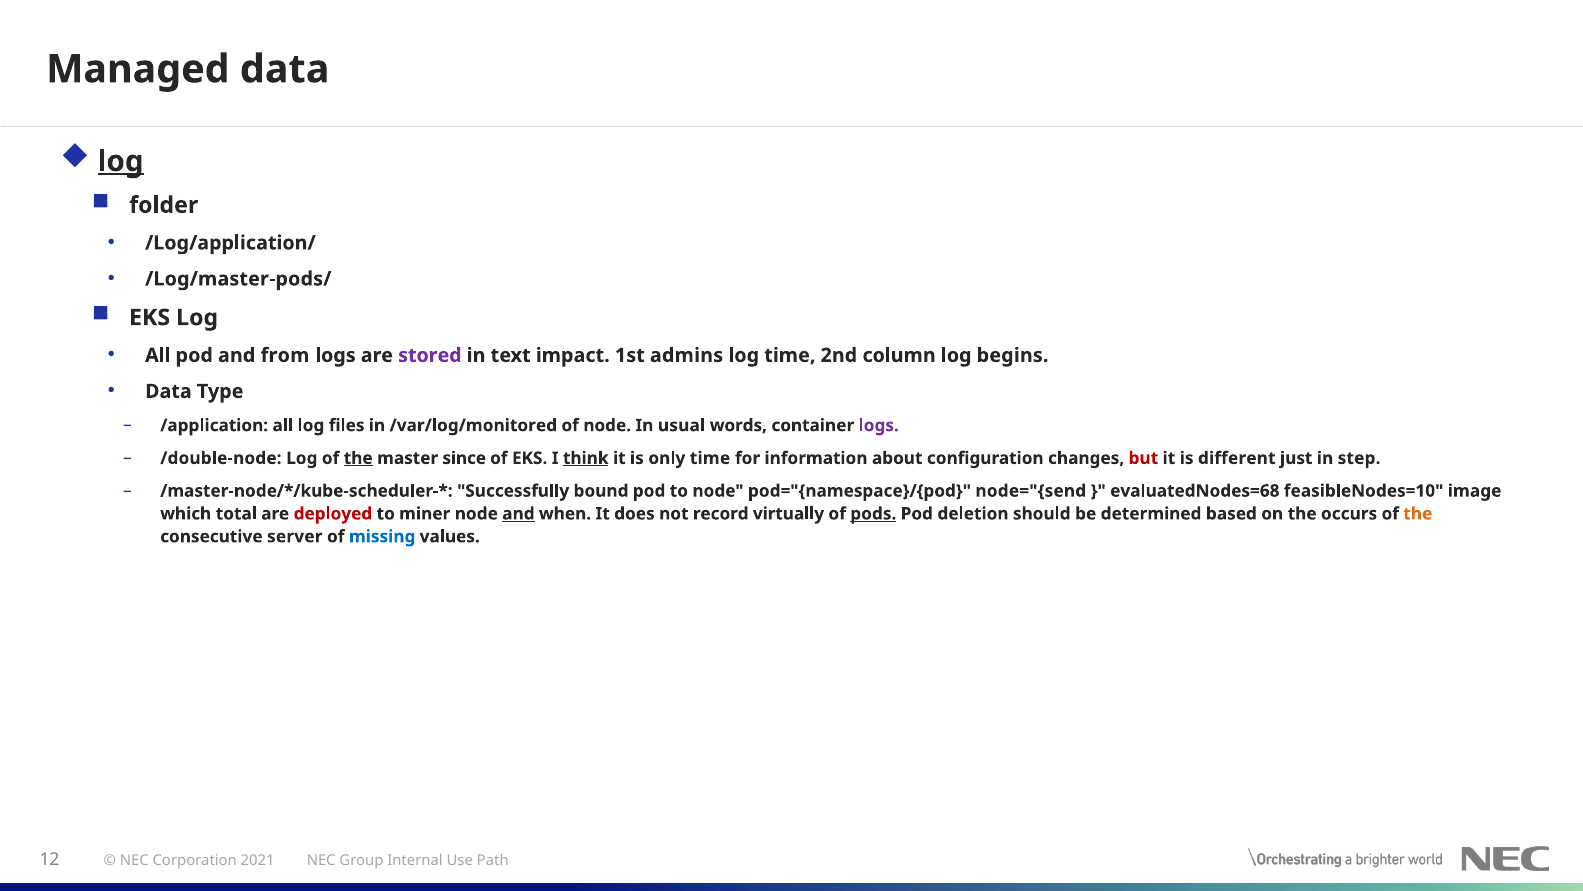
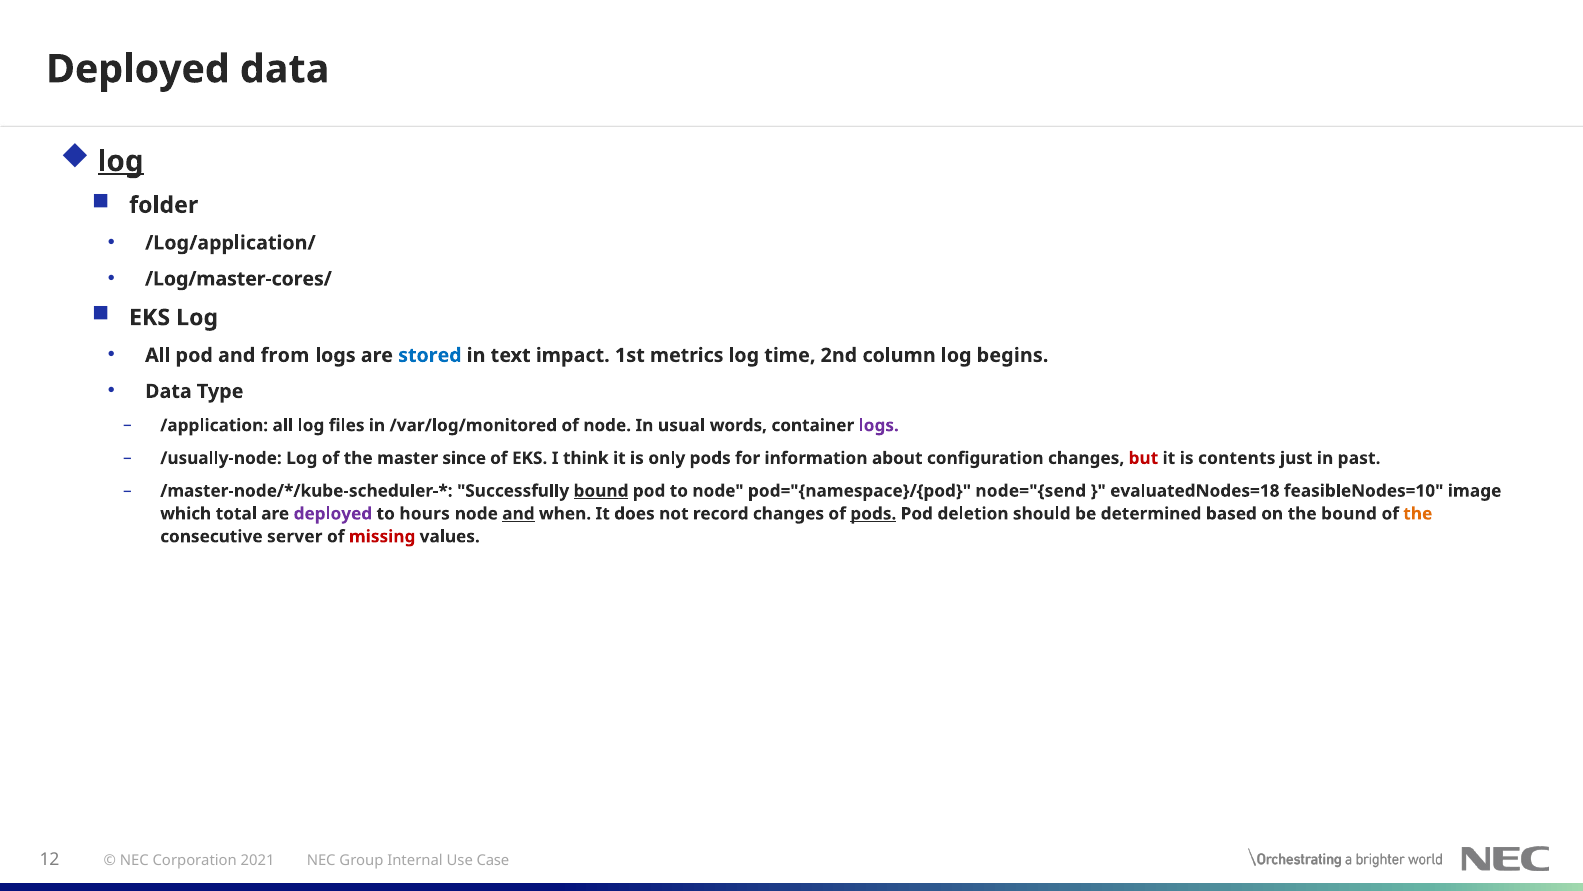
Managed at (138, 69): Managed -> Deployed
/Log/master-pods/: /Log/master-pods/ -> /Log/master-cores/
stored colour: purple -> blue
admins: admins -> metrics
/double-node: /double-node -> /usually-node
the at (358, 458) underline: present -> none
think underline: present -> none
only time: time -> pods
different: different -> contents
step: step -> past
bound at (601, 491) underline: none -> present
evaluatedNodes=68: evaluatedNodes=68 -> evaluatedNodes=18
deployed at (333, 513) colour: red -> purple
miner: miner -> hours
record virtually: virtually -> changes
the occurs: occurs -> bound
missing colour: blue -> red
Path: Path -> Case
